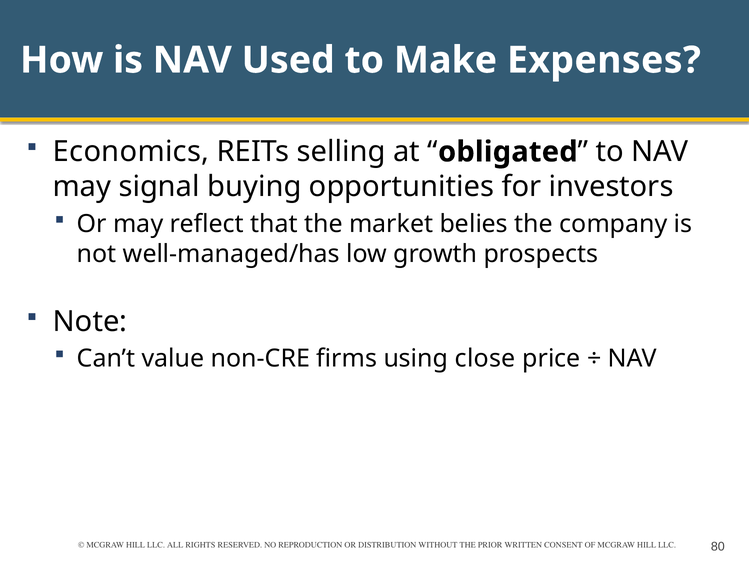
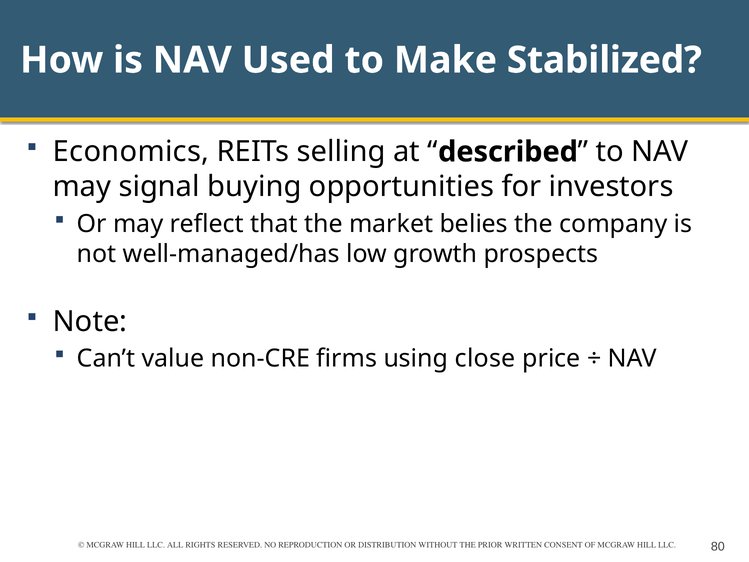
Expenses: Expenses -> Stabilized
obligated: obligated -> described
